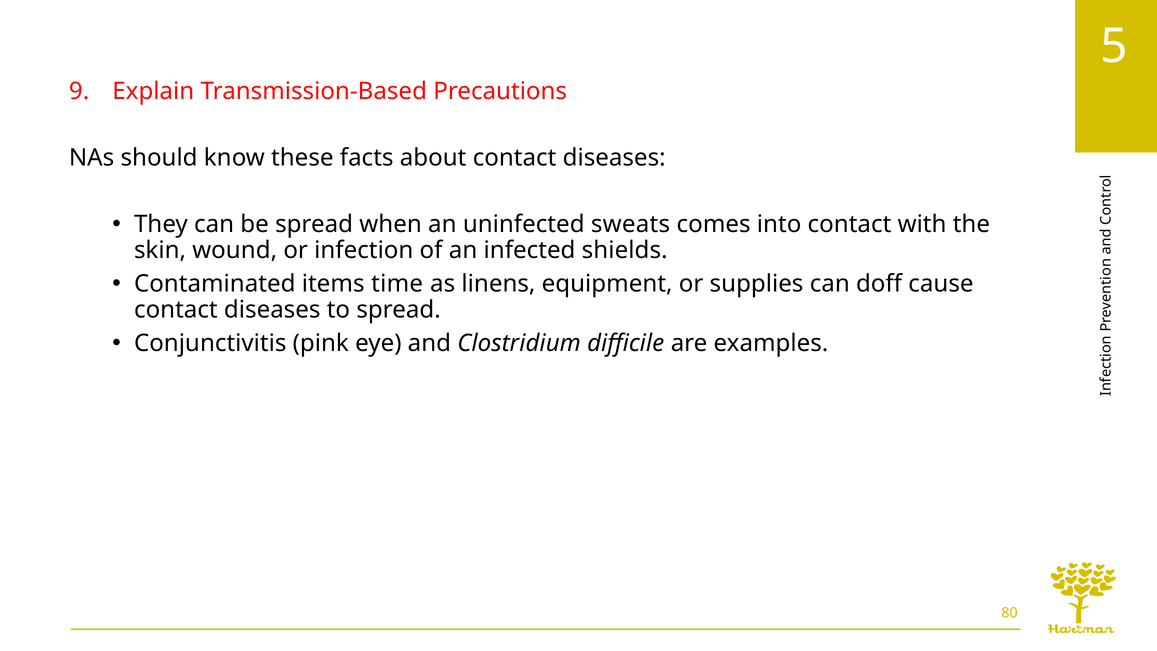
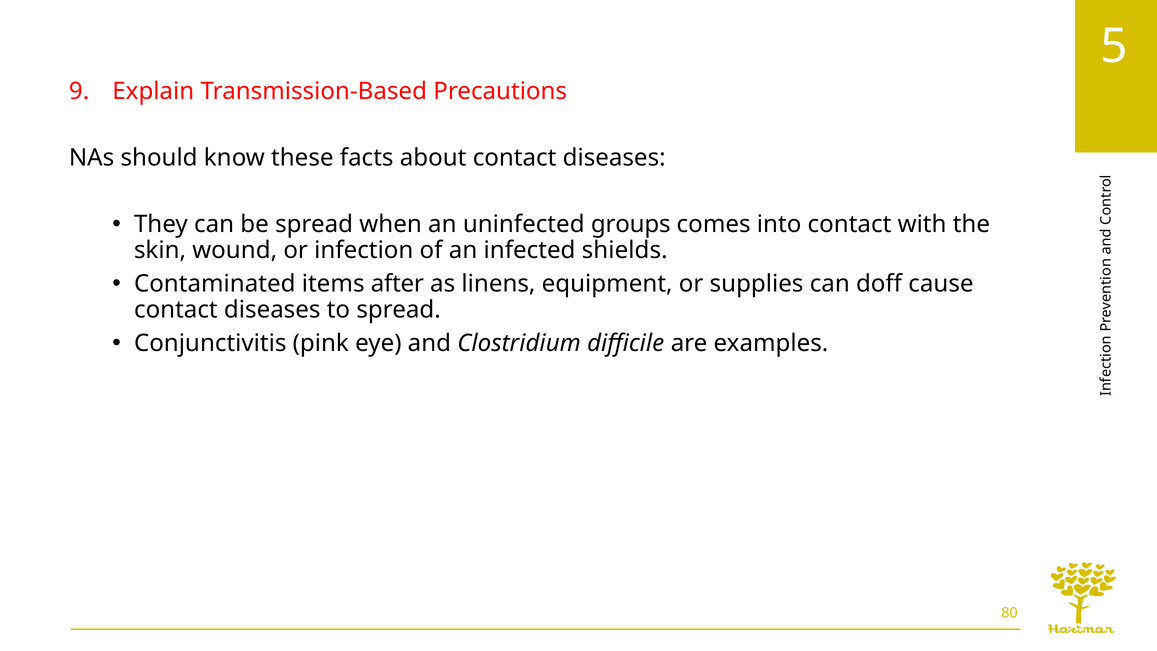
sweats: sweats -> groups
time: time -> after
